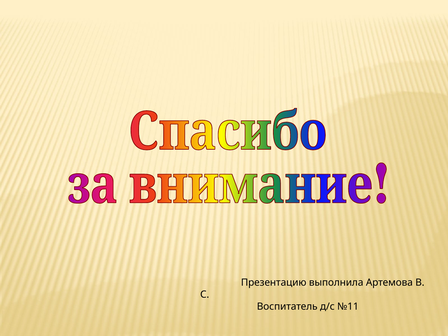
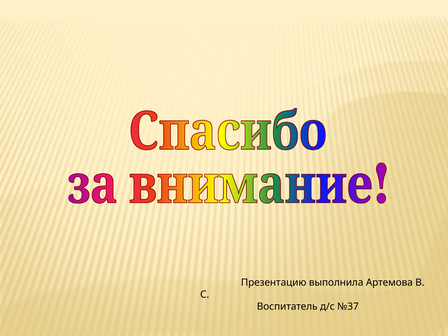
№11: №11 -> №37
